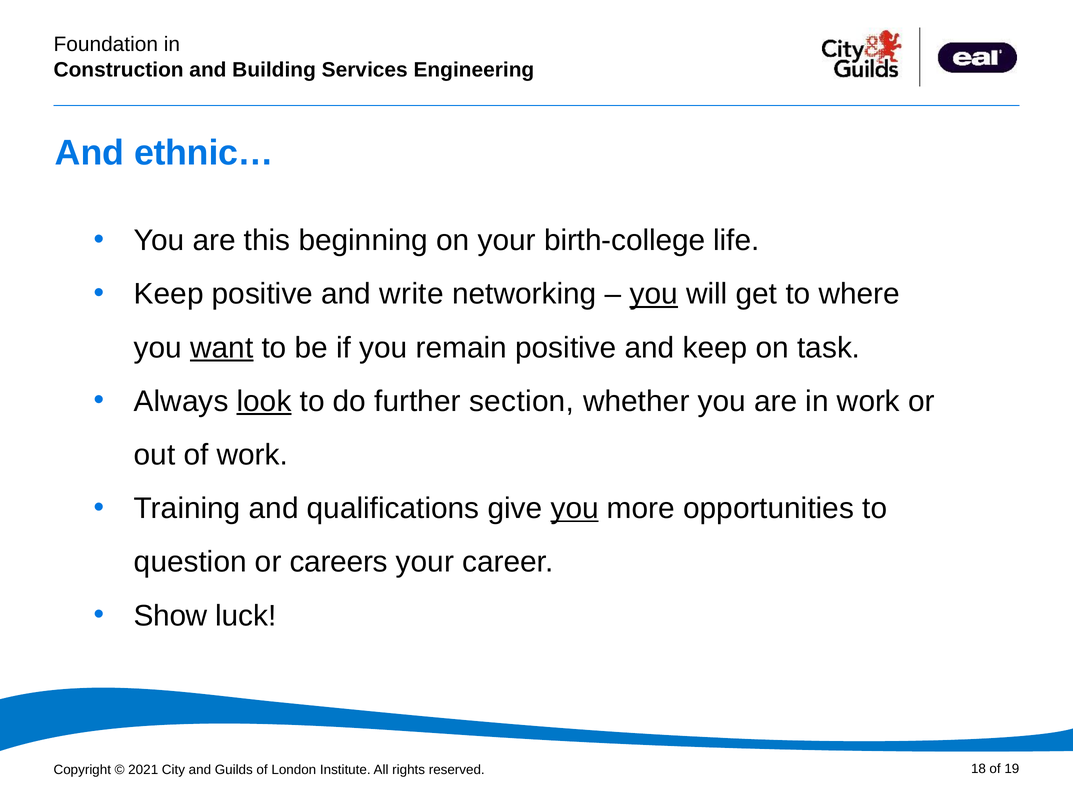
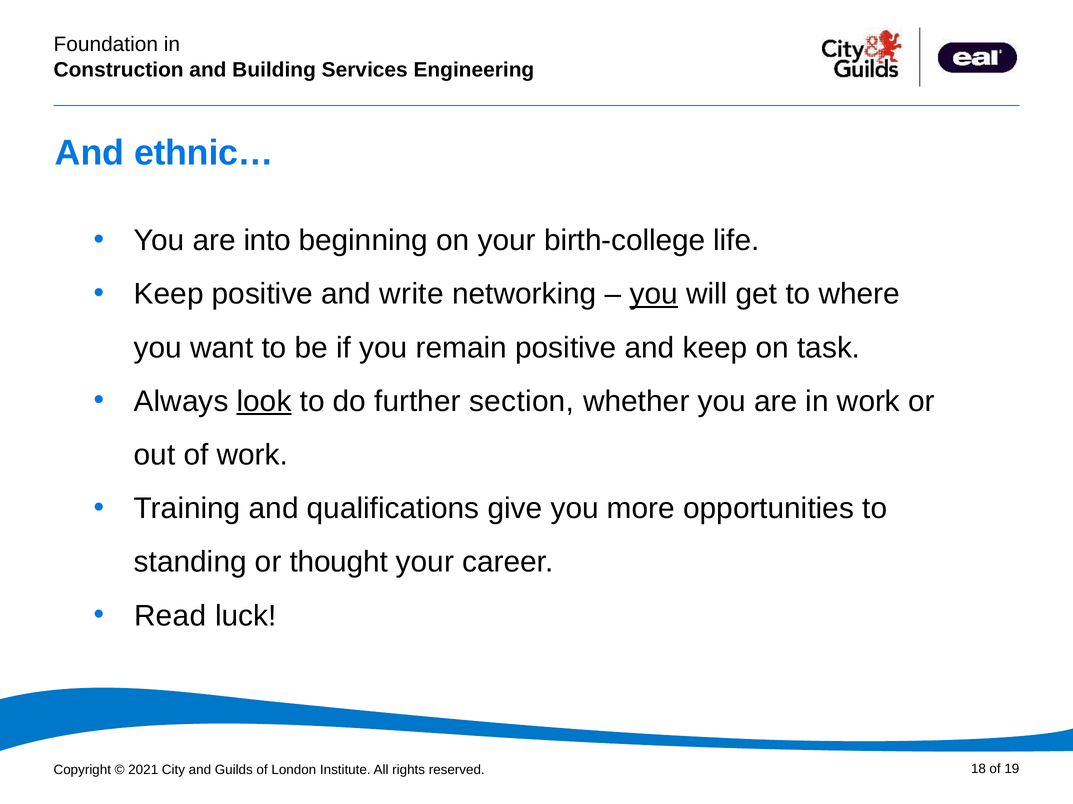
this: this -> into
want underline: present -> none
you at (575, 509) underline: present -> none
question: question -> standing
careers: careers -> thought
Show: Show -> Read
